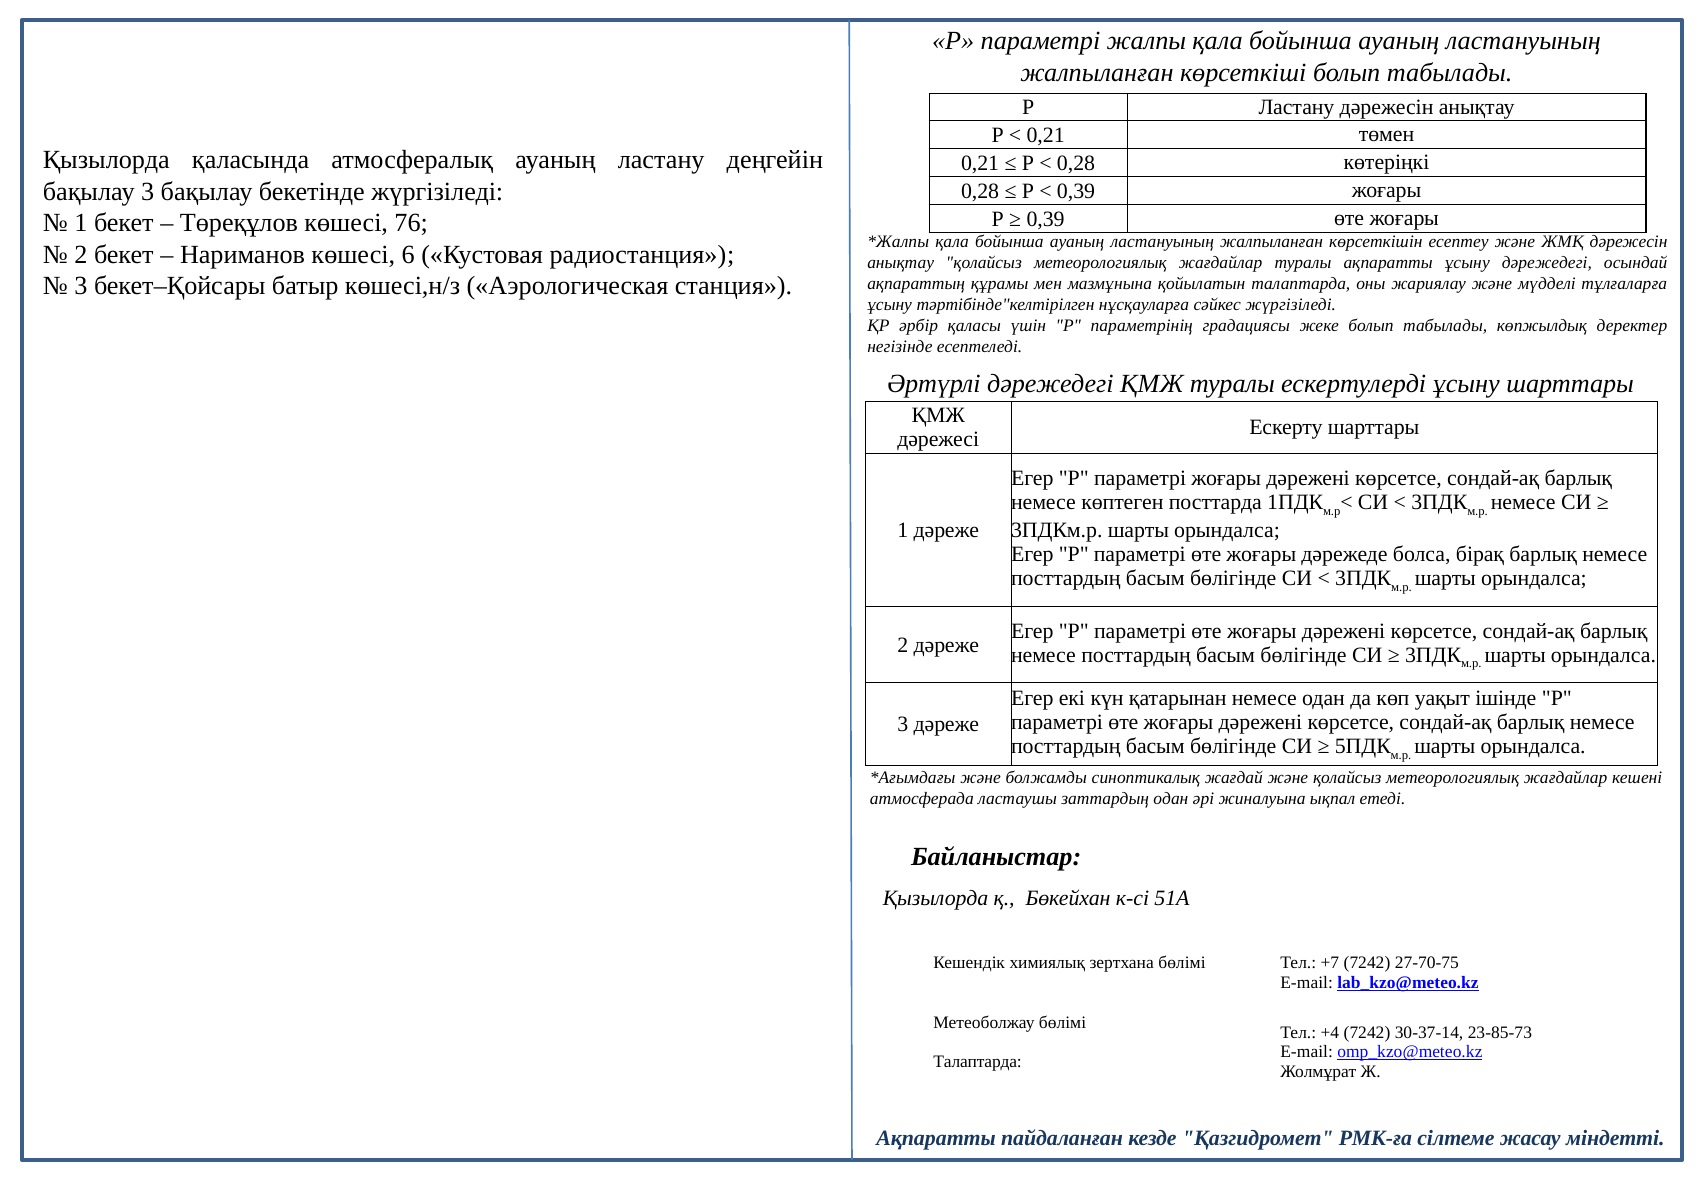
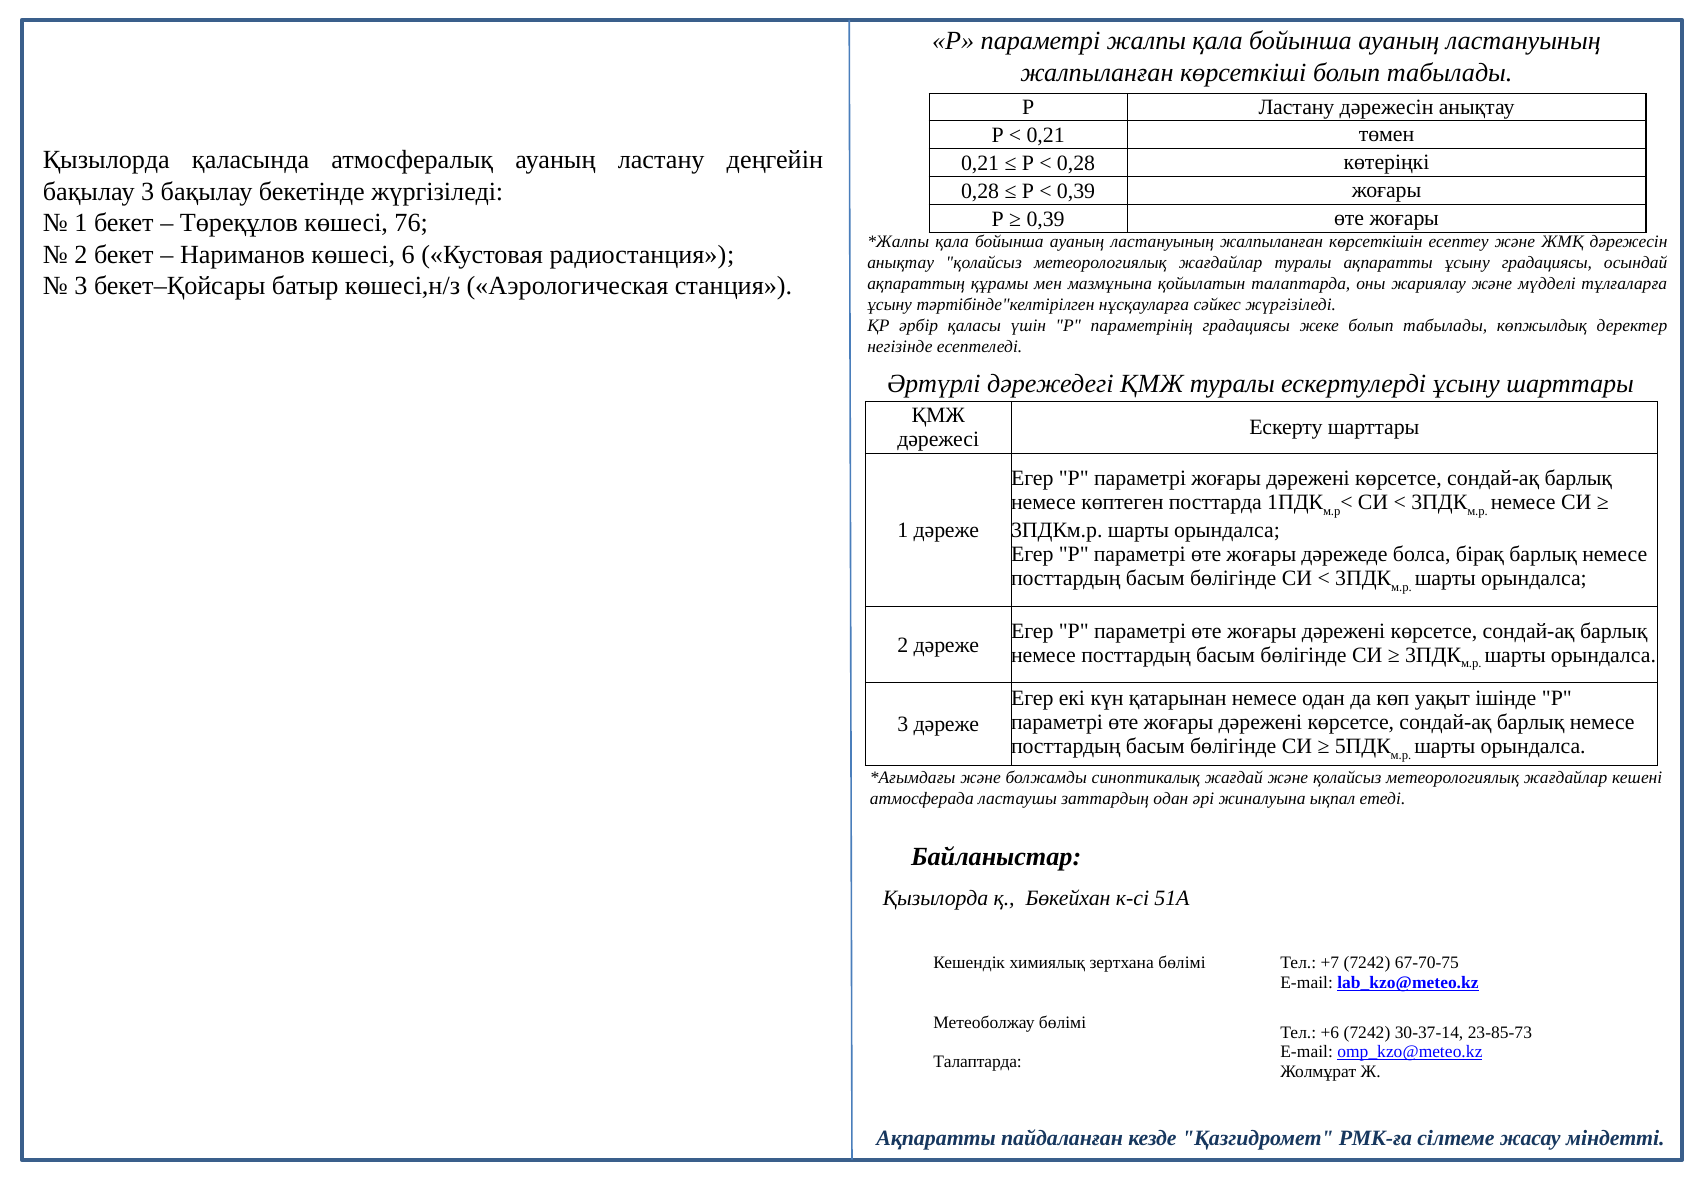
ұсыну дәрежедегі: дәрежедегі -> градациясы
27-70-75: 27-70-75 -> 67-70-75
+4: +4 -> +6
